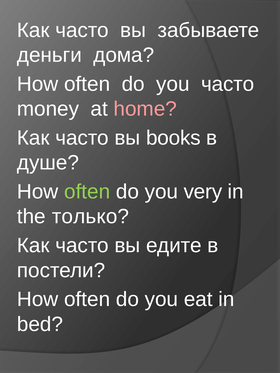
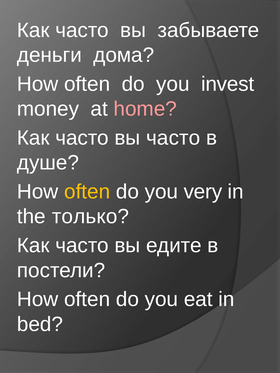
you часто: часто -> invest
вы books: books -> часто
often at (87, 192) colour: light green -> yellow
